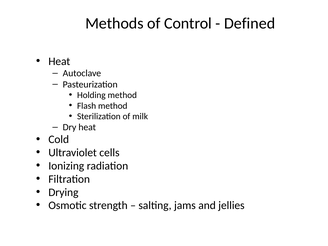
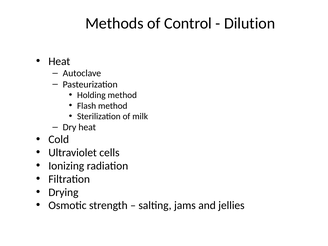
Defined: Defined -> Dilution
